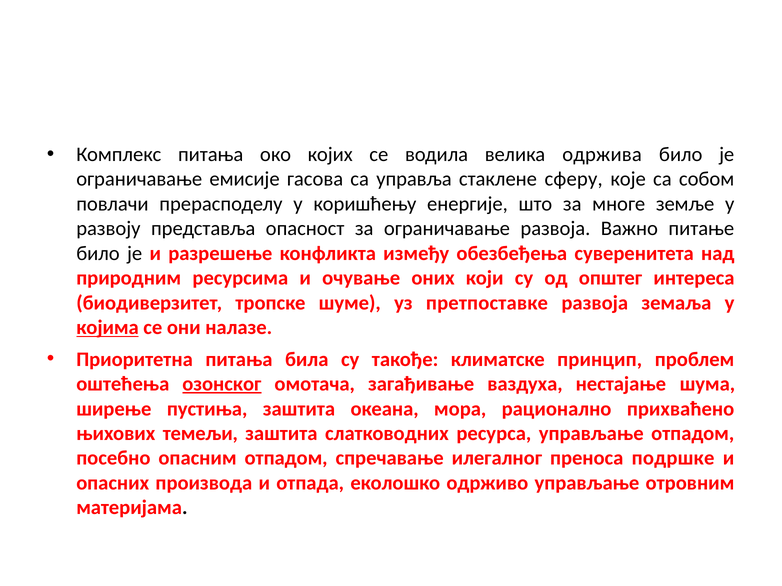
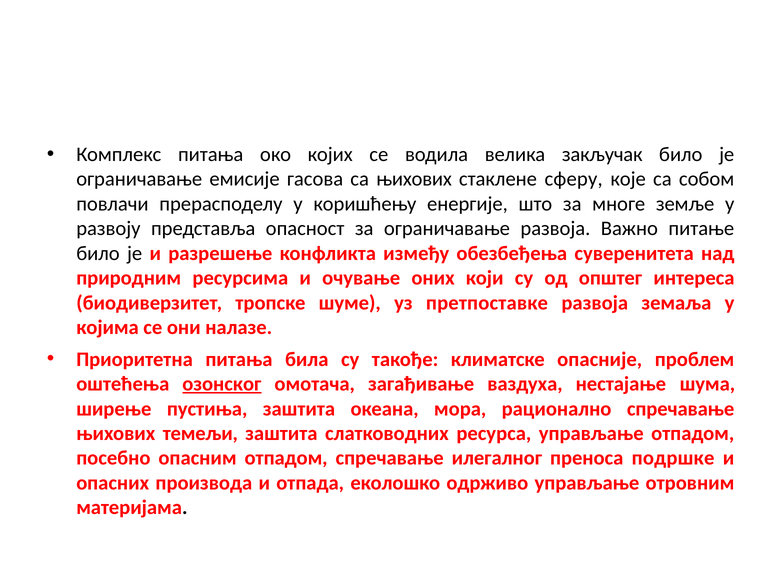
одржива: одржива -> закључак
са управља: управља -> њихових
којима underline: present -> none
принцип: принцип -> опасније
рационално прихваћено: прихваћено -> спречавање
